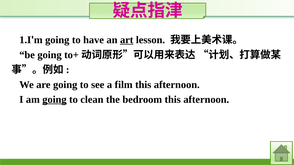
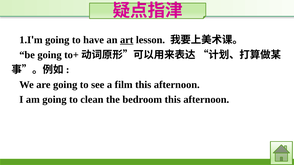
going at (54, 100) underline: present -> none
